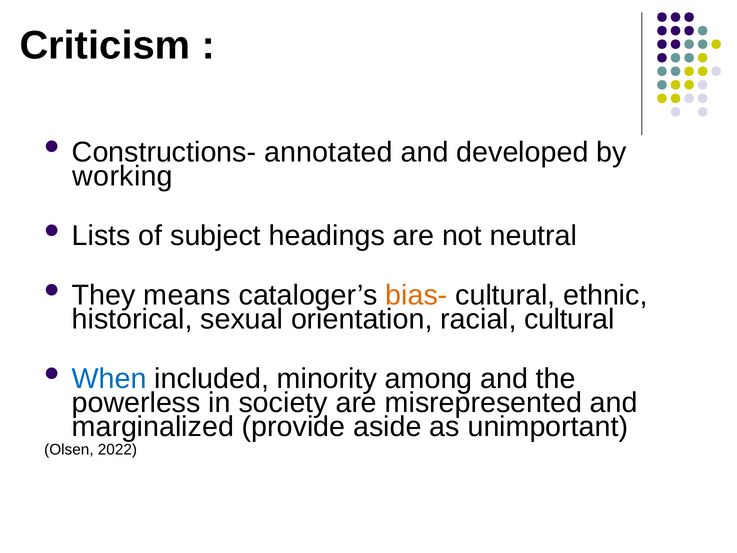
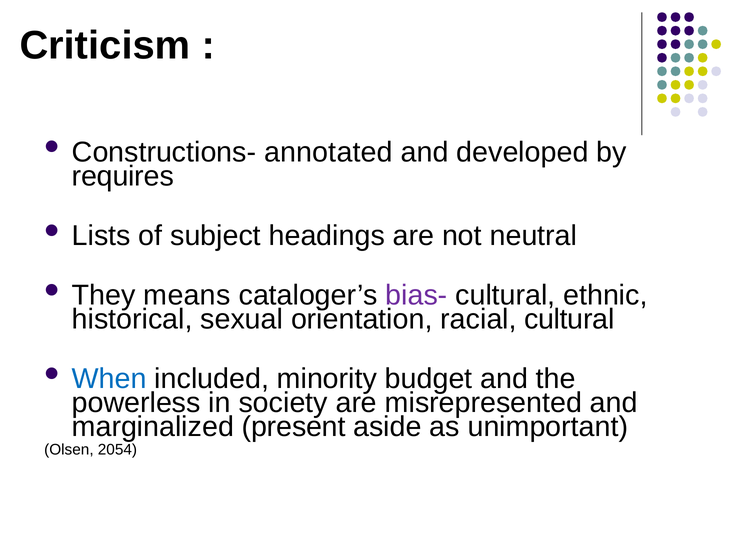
working: working -> requires
bias- colour: orange -> purple
among: among -> budget
provide: provide -> present
2022: 2022 -> 2054
